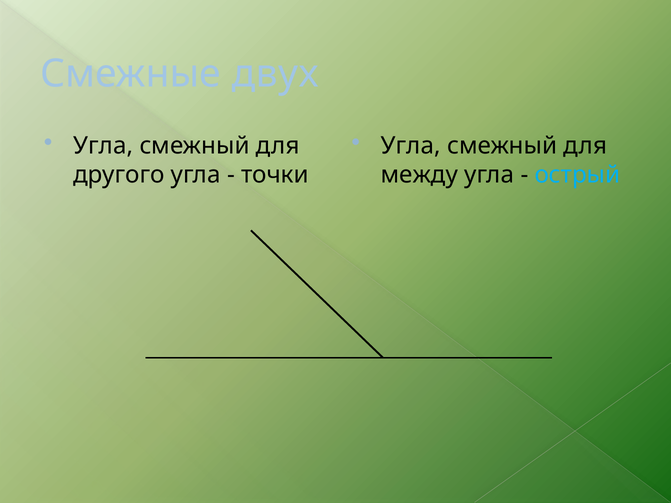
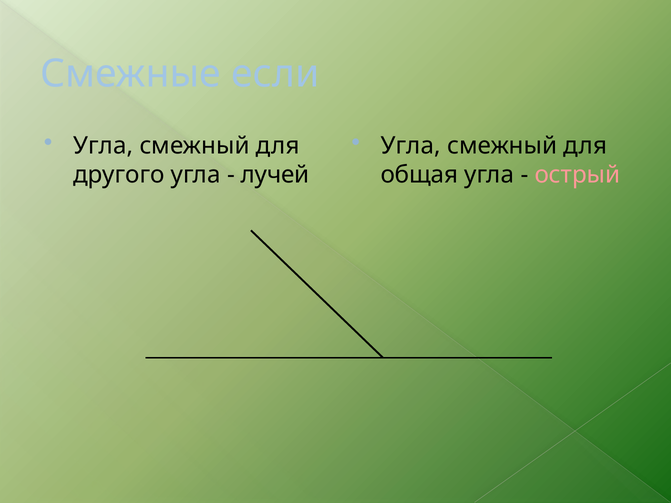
двух: двух -> если
точки: точки -> лучей
между: между -> общая
острый colour: light blue -> pink
